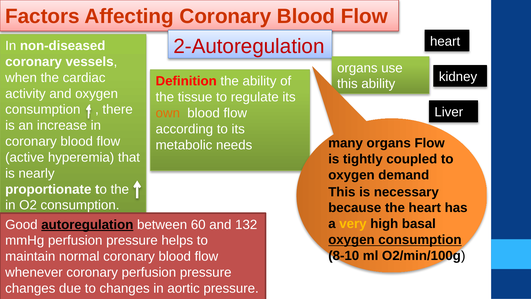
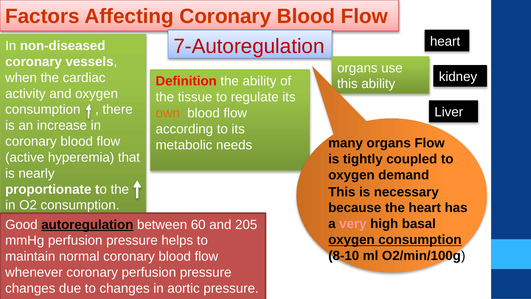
2-Autoregulation: 2-Autoregulation -> 7-Autoregulation
very colour: yellow -> pink
132: 132 -> 205
